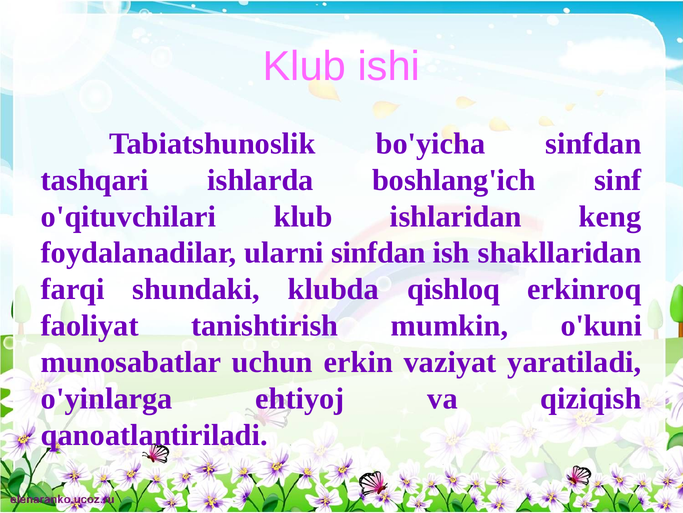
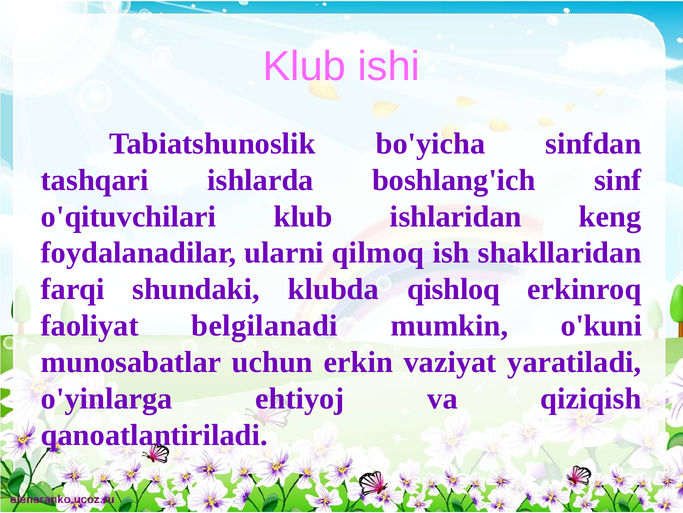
ularni sinfdan: sinfdan -> qilmoq
tanishtirish: tanishtirish -> belgilanadi
